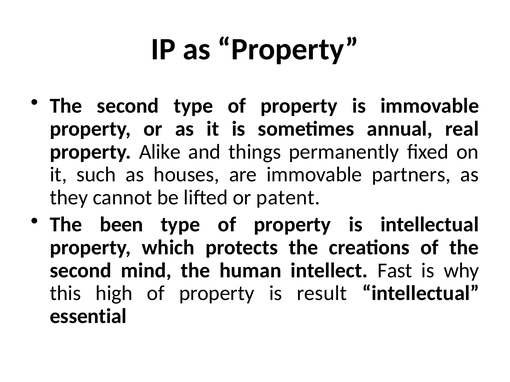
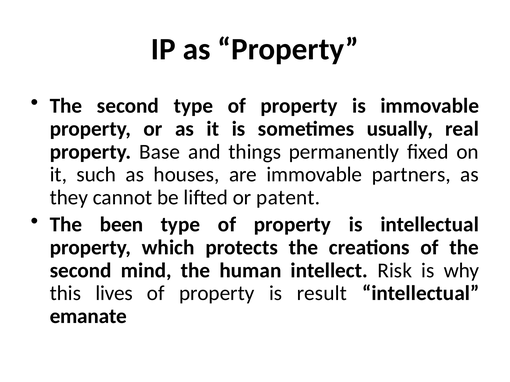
annual: annual -> usually
Alike: Alike -> Base
Fast: Fast -> Risk
high: high -> lives
essential: essential -> emanate
